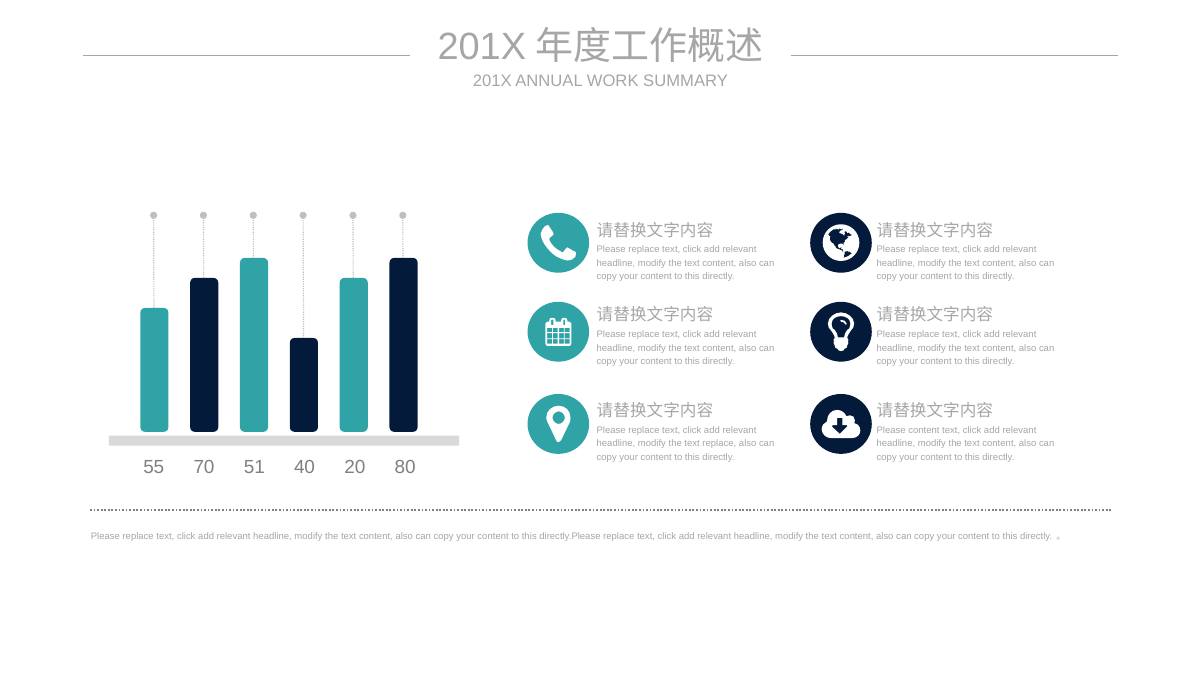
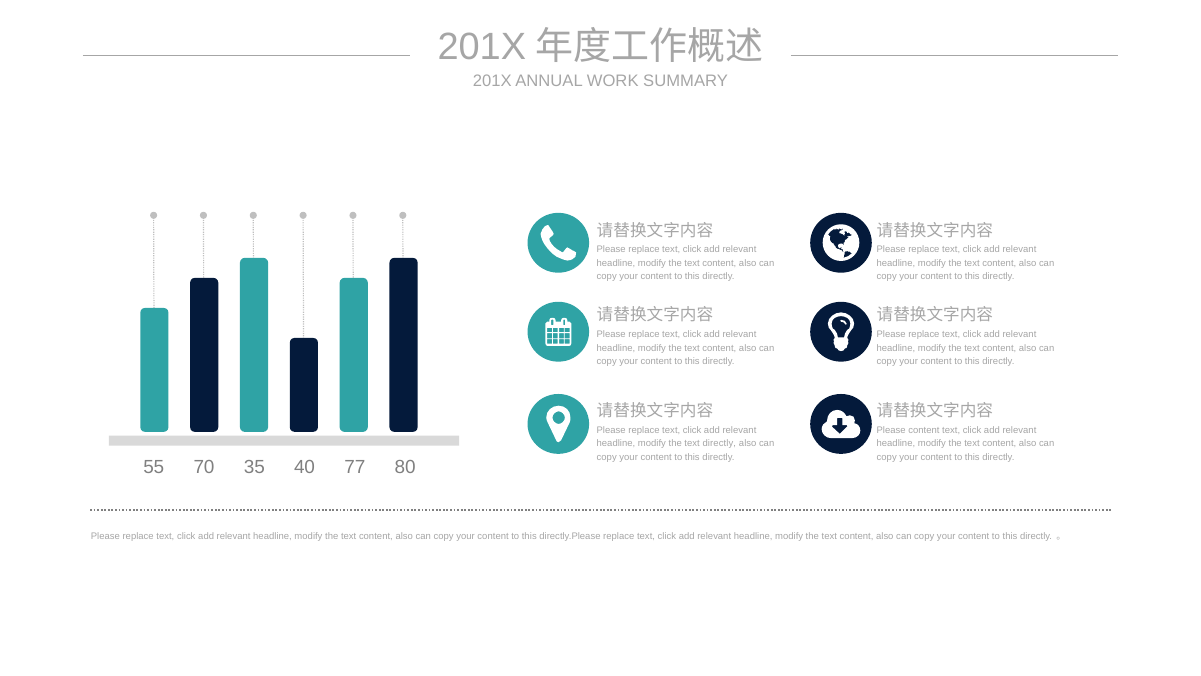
text replace: replace -> directly
51: 51 -> 35
20: 20 -> 77
